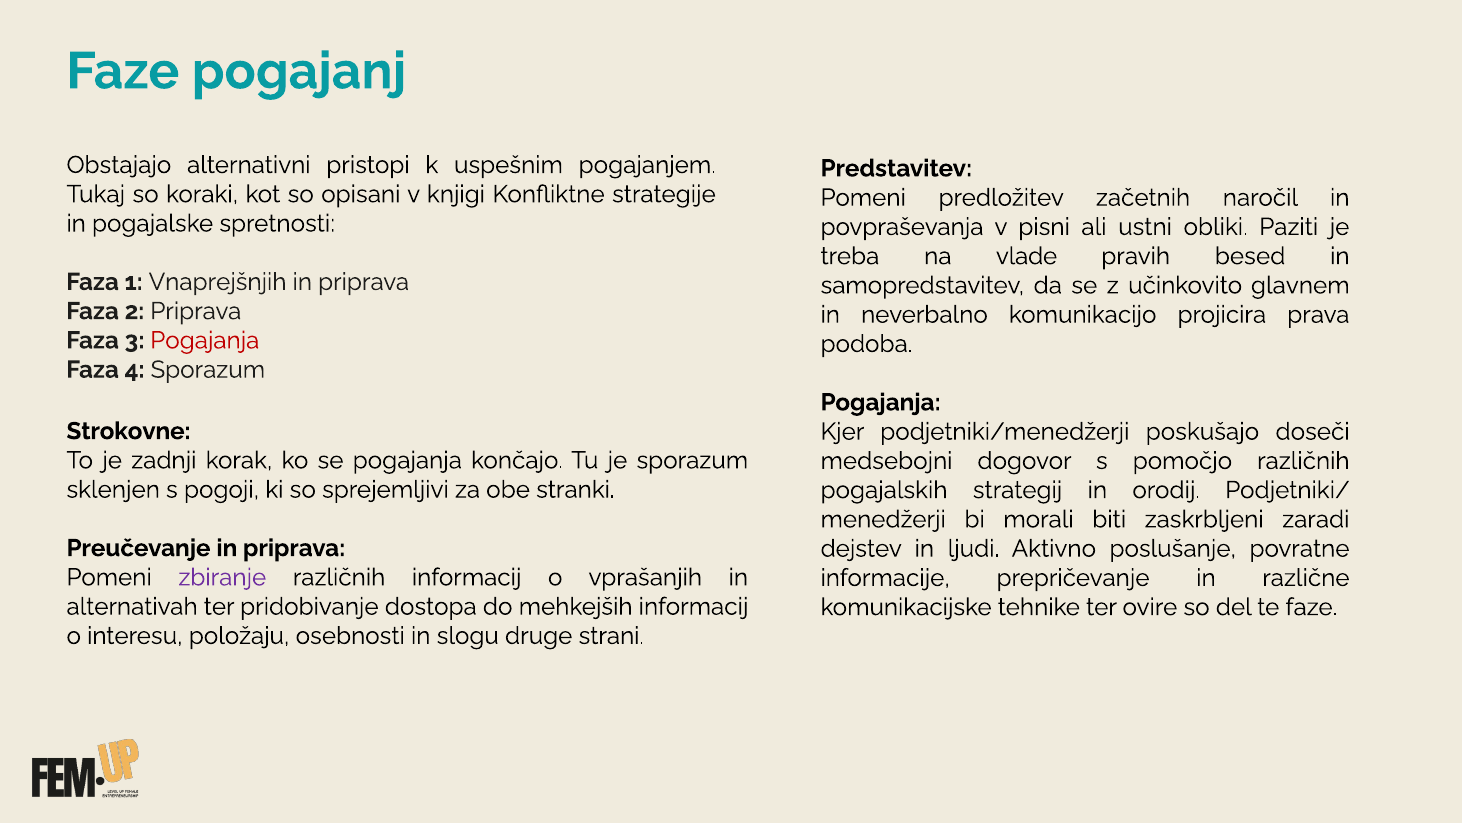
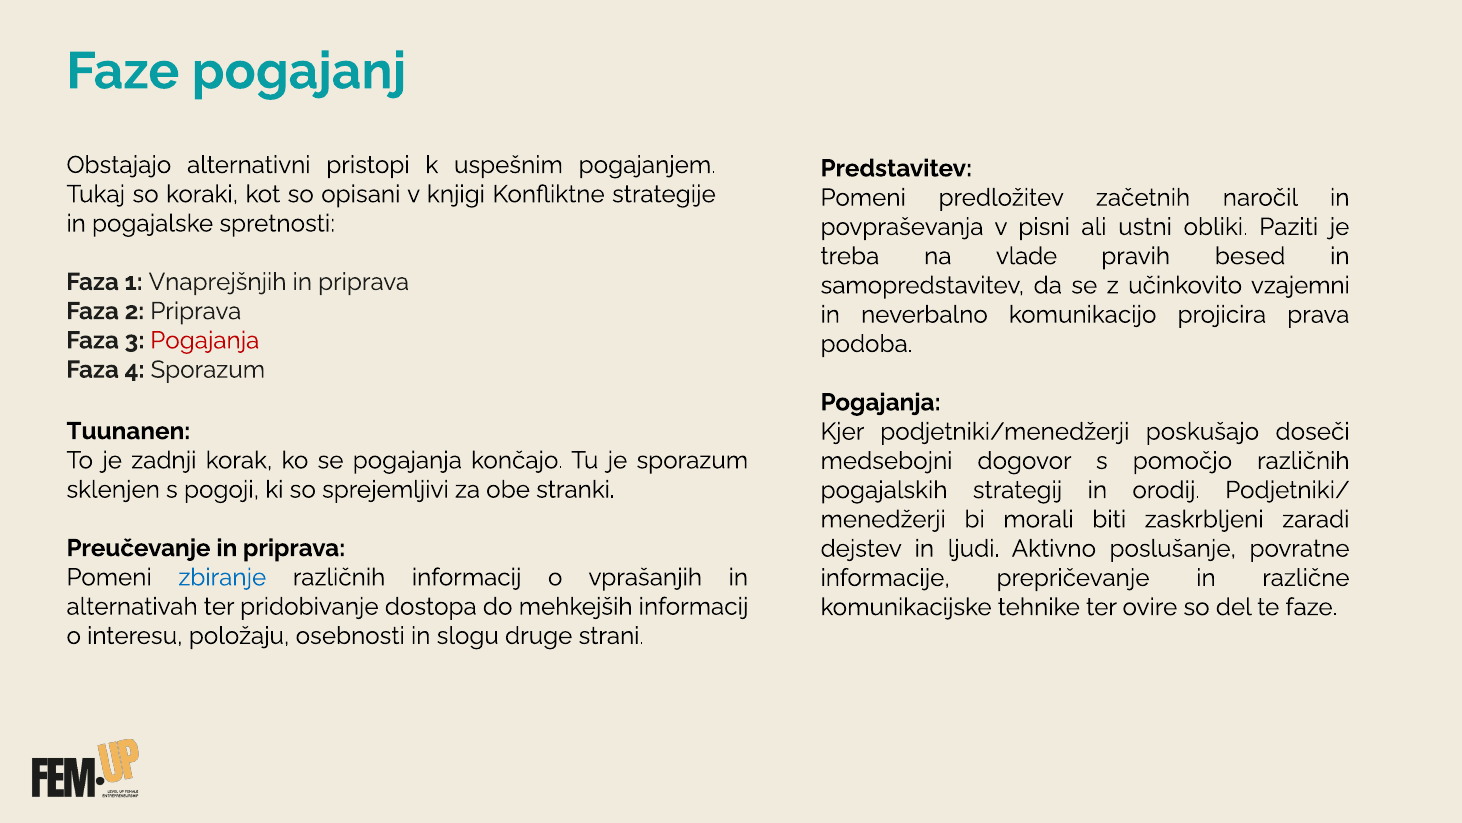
glavnem: glavnem -> vzajemni
Strokovne: Strokovne -> Tuunanen
zbiranje colour: purple -> blue
